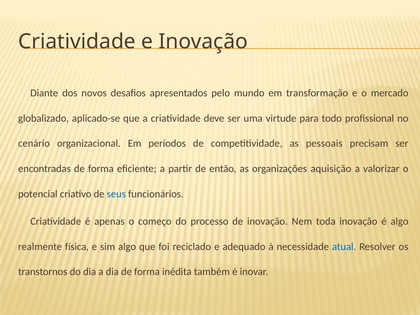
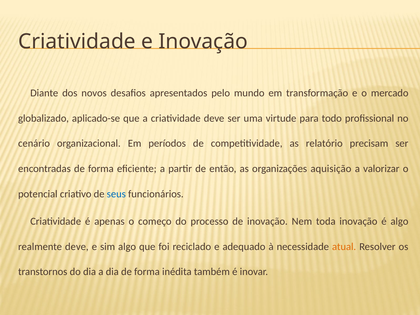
pessoais: pessoais -> relatório
realmente física: física -> deve
atual colour: blue -> orange
